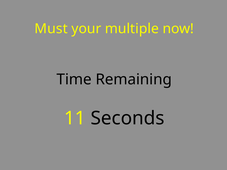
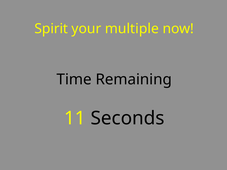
Must: Must -> Spirit
